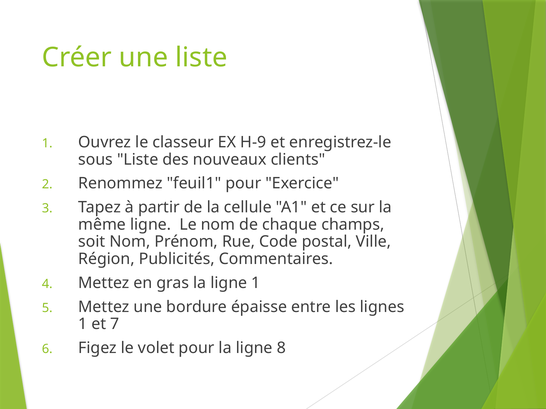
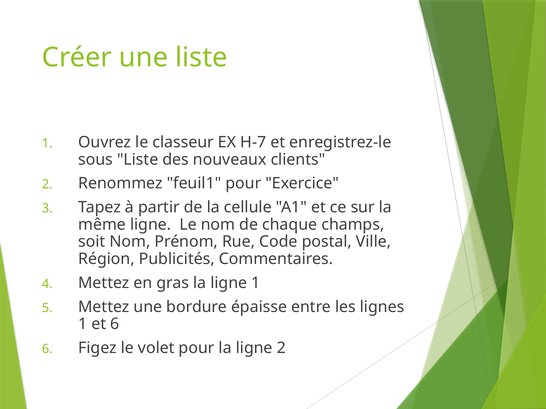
H-9: H-9 -> H-7
et 7: 7 -> 6
ligne 8: 8 -> 2
